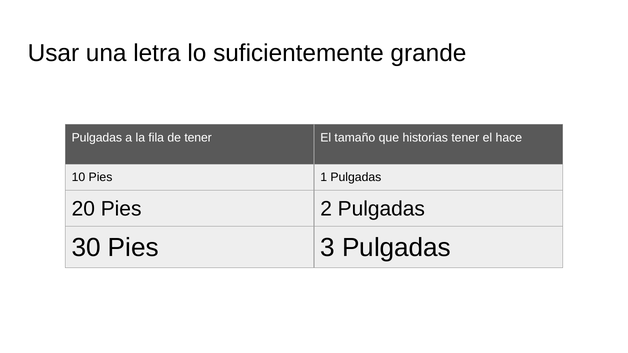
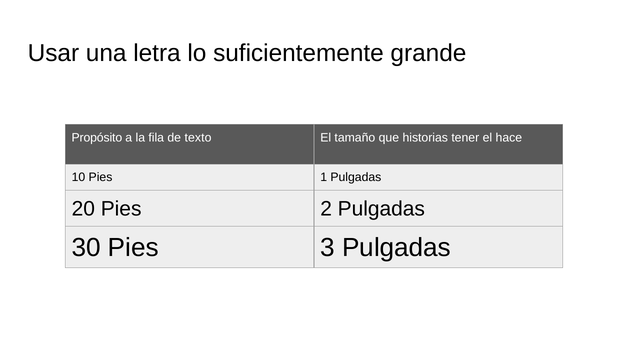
Pulgadas at (97, 138): Pulgadas -> Propósito
de tener: tener -> texto
